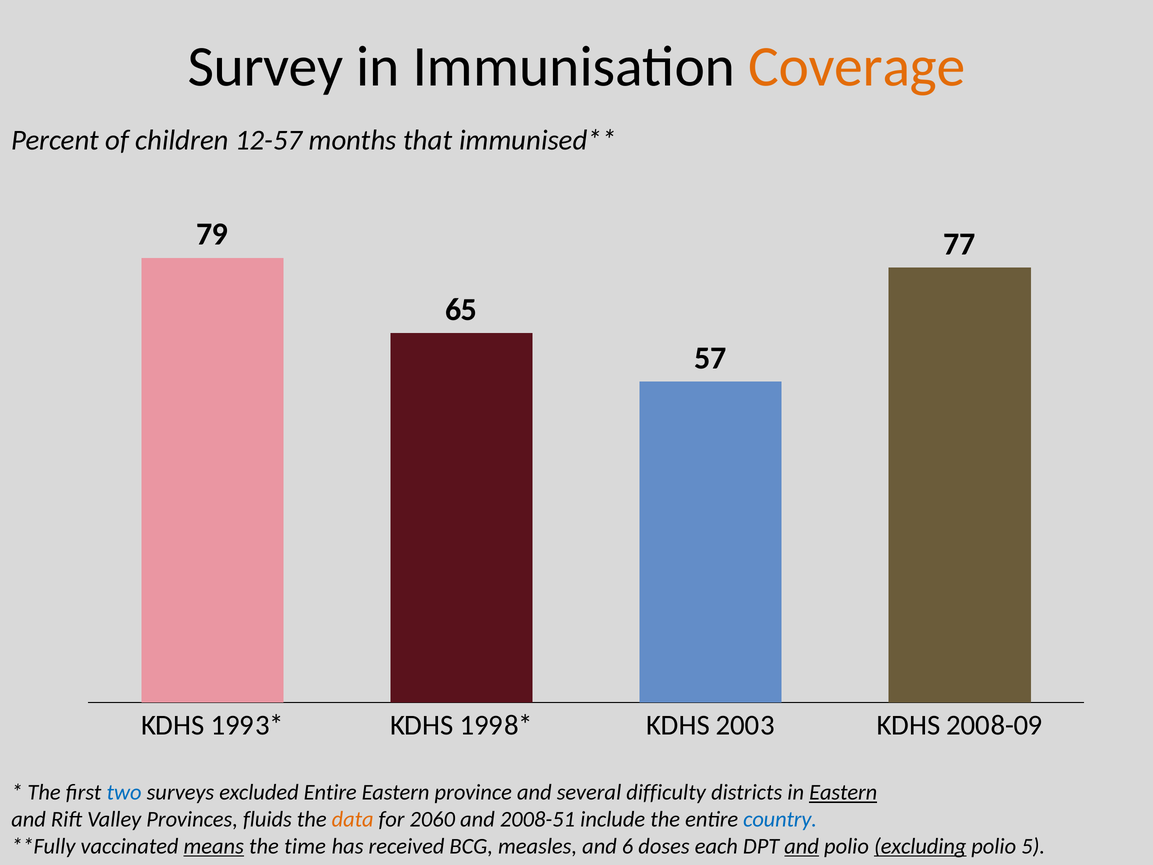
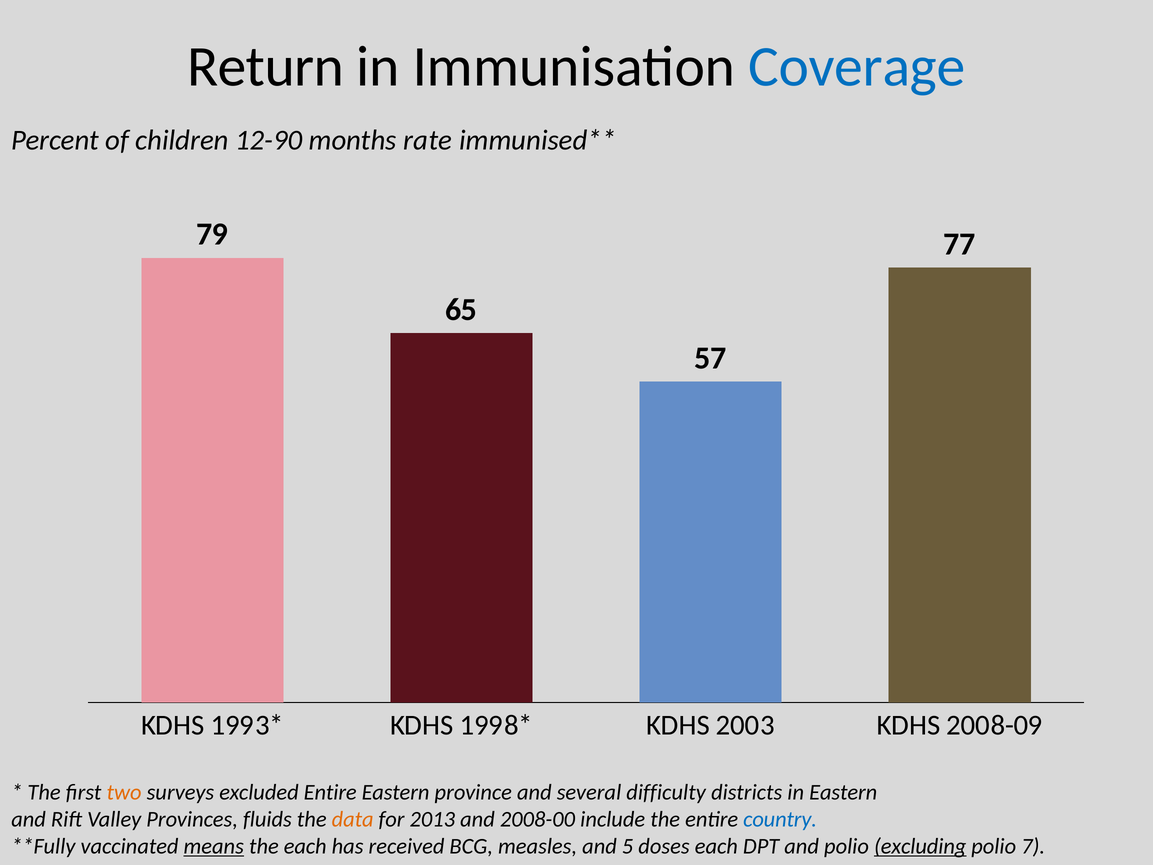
Survey: Survey -> Return
Coverage colour: orange -> blue
12-57: 12-57 -> 12-90
that: that -> rate
two colour: blue -> orange
Eastern at (843, 792) underline: present -> none
2060: 2060 -> 2013
2008-51: 2008-51 -> 2008-00
the time: time -> each
6: 6 -> 5
and at (802, 846) underline: present -> none
5: 5 -> 7
